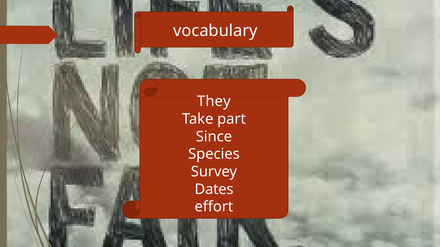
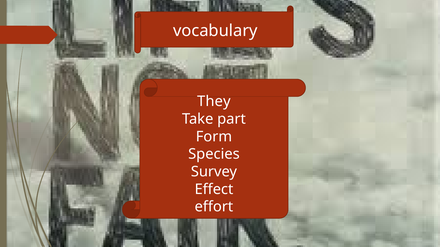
Since: Since -> Form
Dates: Dates -> Effect
